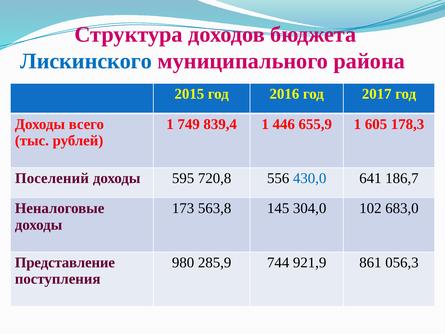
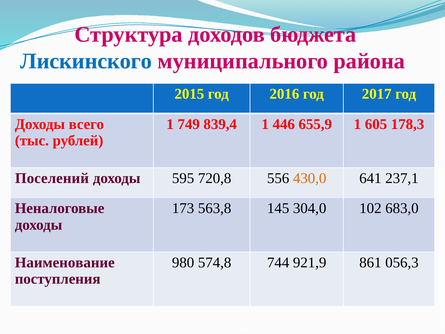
430,0 colour: blue -> orange
186,7: 186,7 -> 237,1
Представление: Представление -> Наименование
285,9: 285,9 -> 574,8
